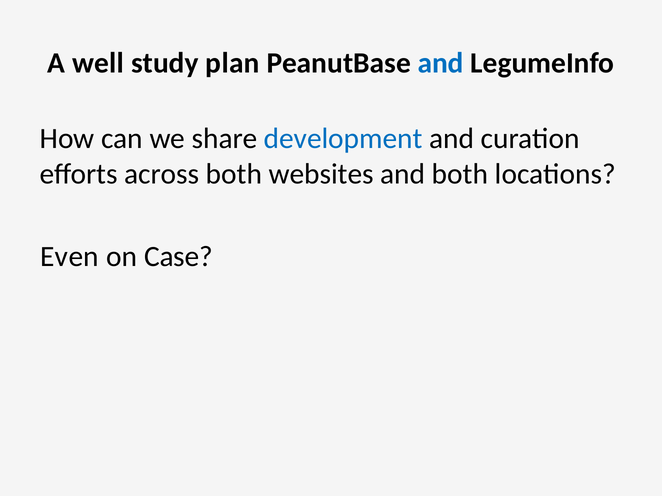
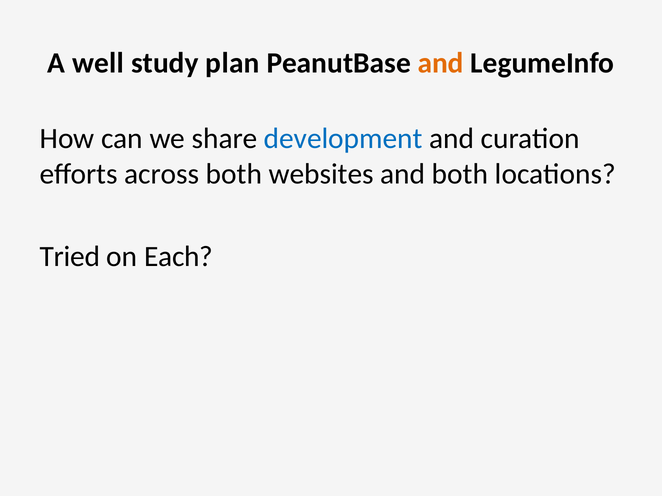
and at (441, 63) colour: blue -> orange
Even: Even -> Tried
Case: Case -> Each
